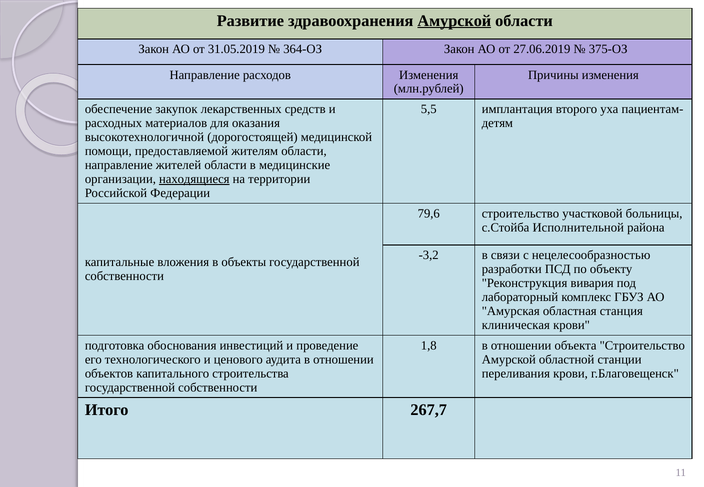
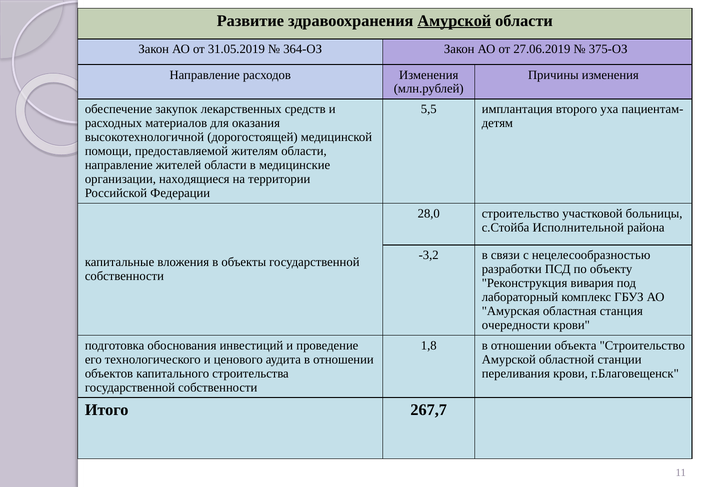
находящиеся underline: present -> none
79,6: 79,6 -> 28,0
клиническая: клиническая -> очередности
